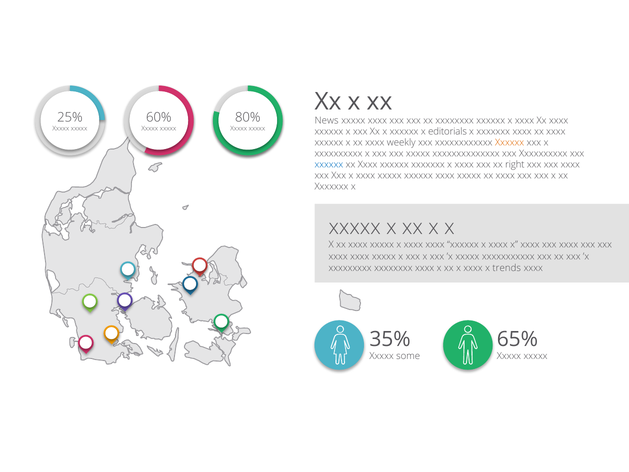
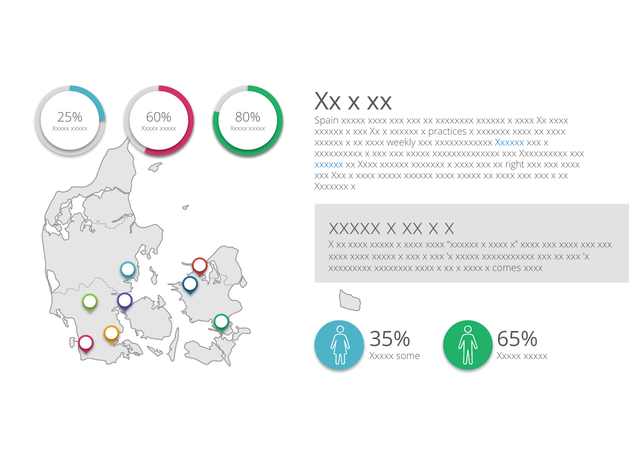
News: News -> Spain
editorials: editorials -> practices
Xxxxxx at (510, 143) colour: orange -> blue
trends: trends -> comes
